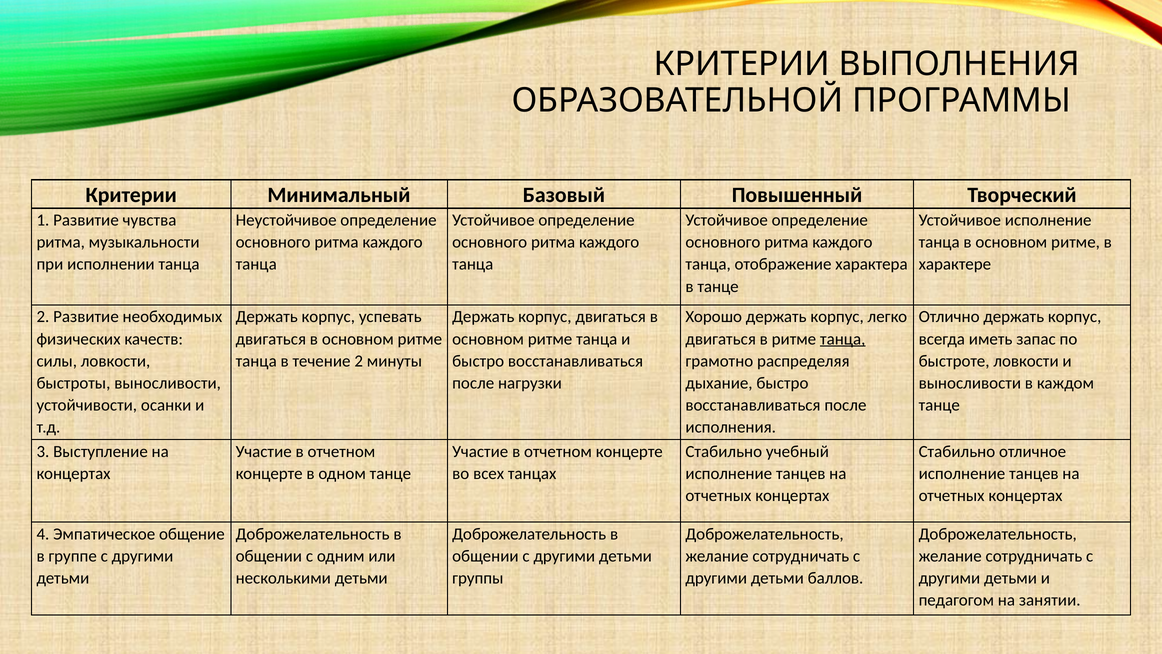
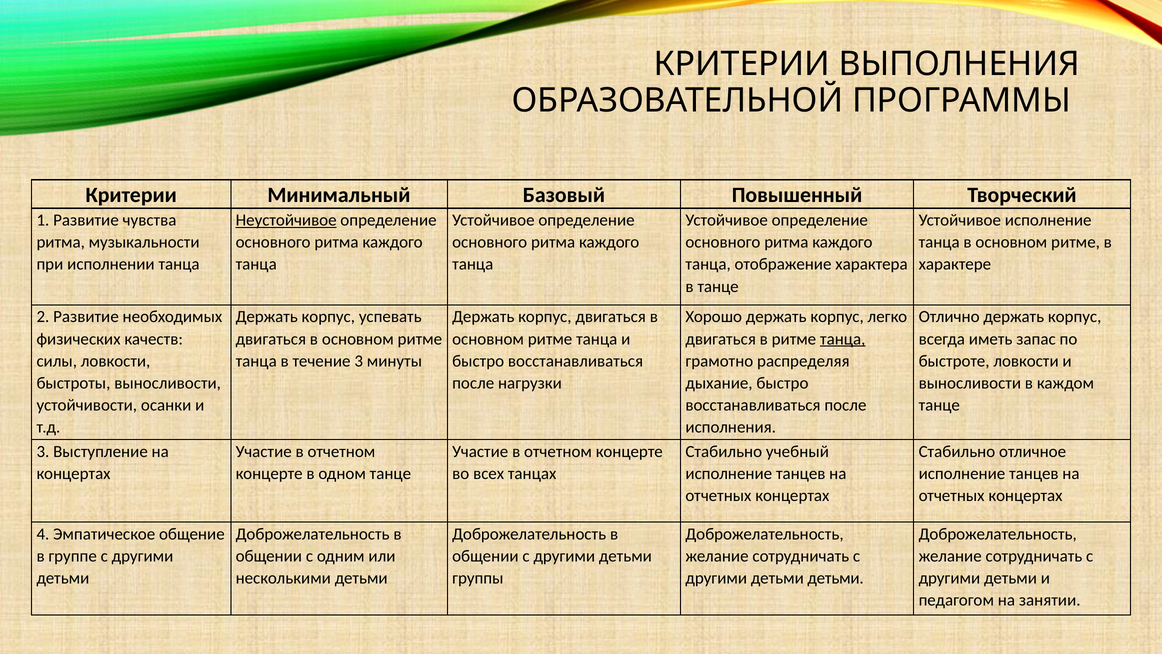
Неустойчивое underline: none -> present
течение 2: 2 -> 3
детьми баллов: баллов -> детьми
